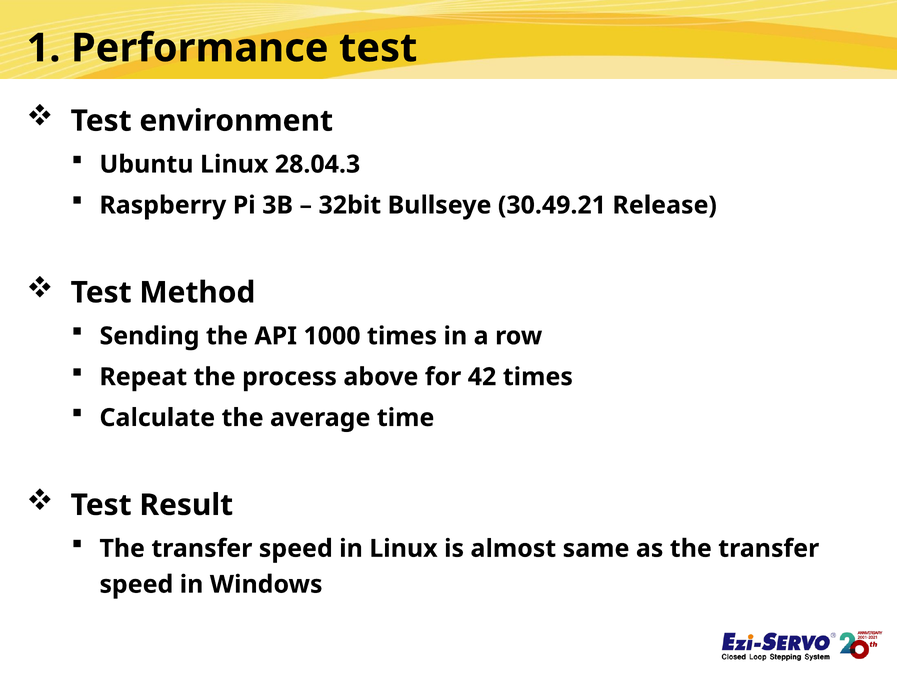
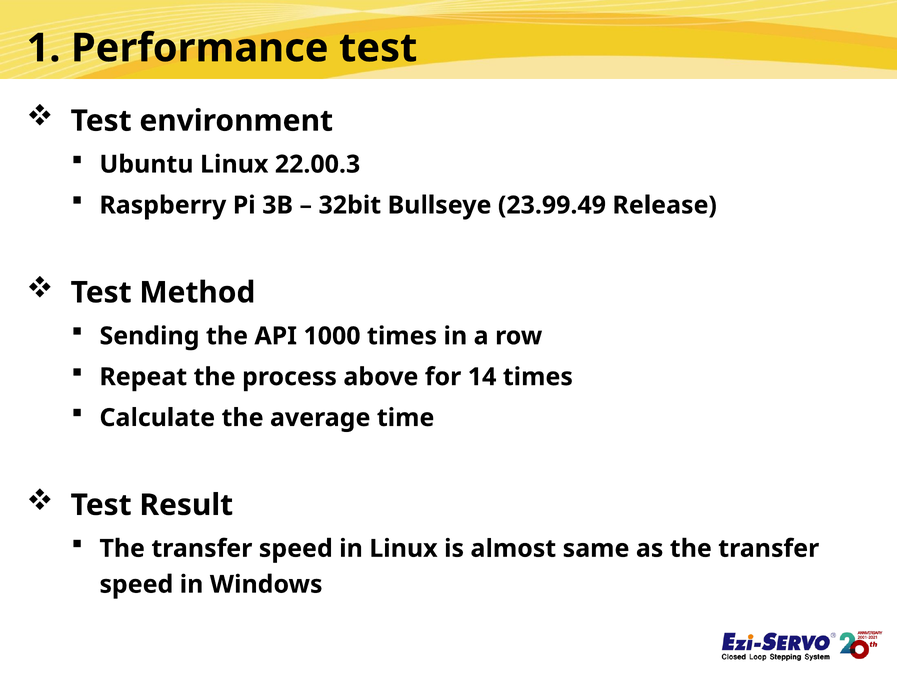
28.04.3: 28.04.3 -> 22.00.3
30.49.21: 30.49.21 -> 23.99.49
42: 42 -> 14
